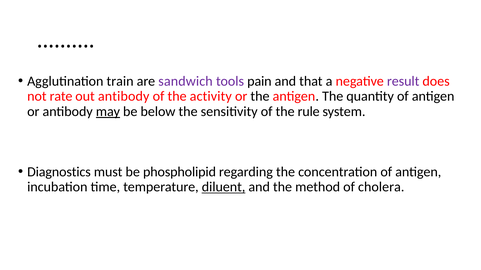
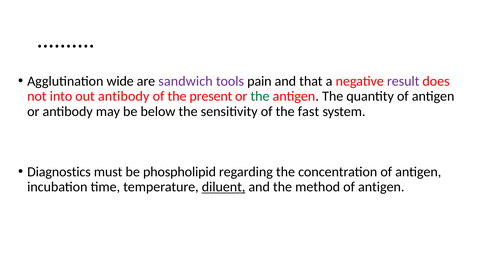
train: train -> wide
rate: rate -> into
activity: activity -> present
the at (260, 96) colour: black -> green
may underline: present -> none
rule: rule -> fast
method of cholera: cholera -> antigen
